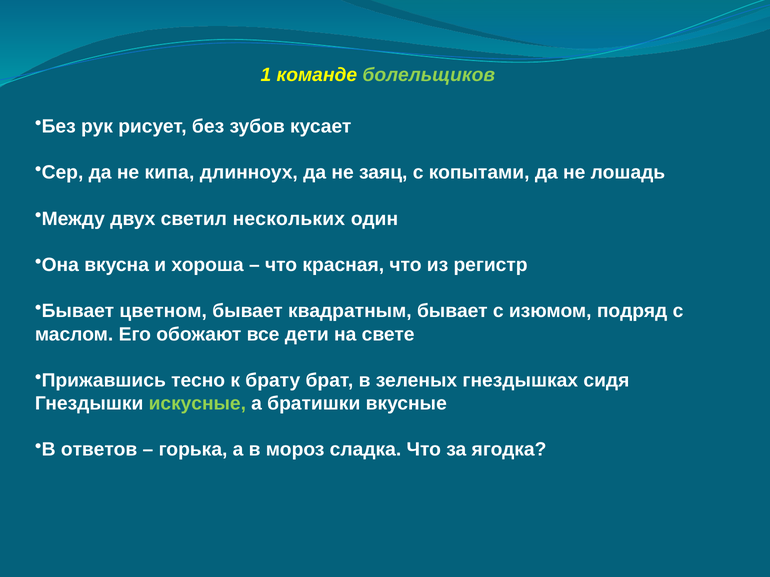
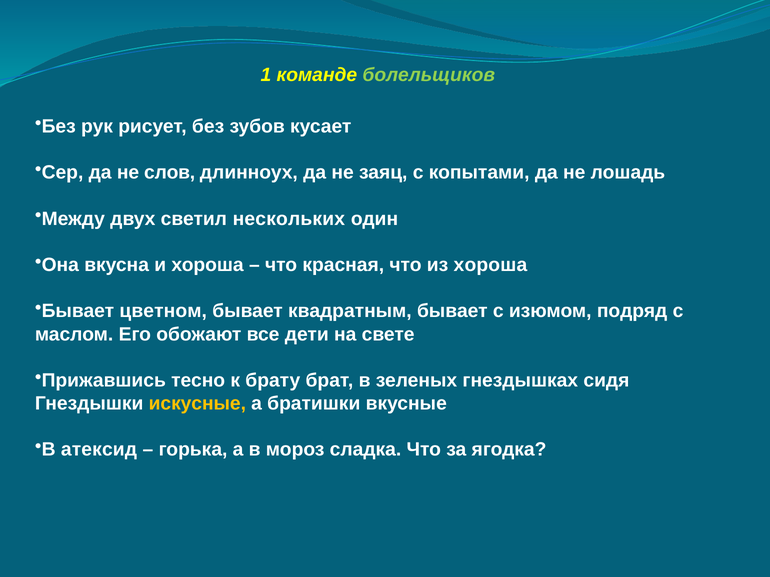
кипа: кипа -> слов
из регистр: регистр -> хороша
искусные colour: light green -> yellow
ответов: ответов -> атексид
